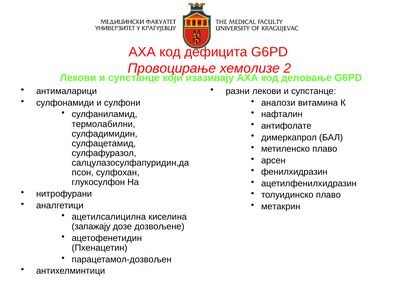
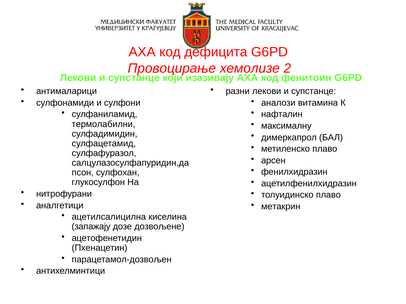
деловање: деловање -> фенитоин
антифолате: антифолате -> максималну
